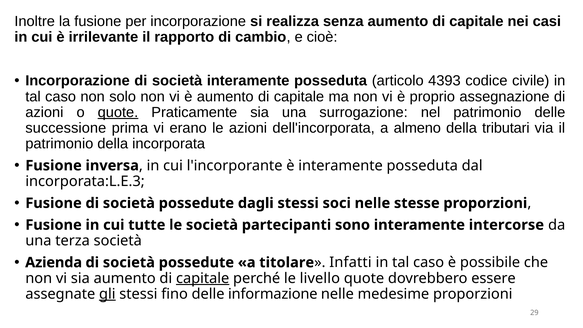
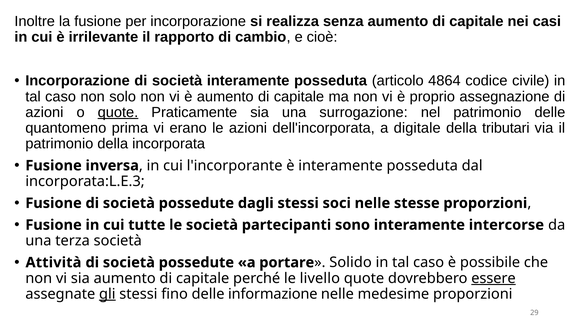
4393: 4393 -> 4864
successione: successione -> quantomeno
almeno: almeno -> digitale
Azienda: Azienda -> Attività
titolare: titolare -> portare
Infatti: Infatti -> Solido
capitale at (203, 278) underline: present -> none
essere underline: none -> present
